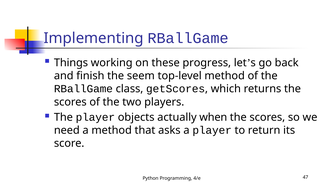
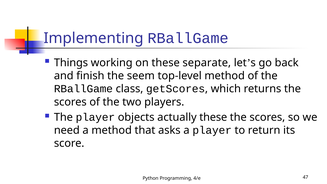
progress: progress -> separate
actually when: when -> these
